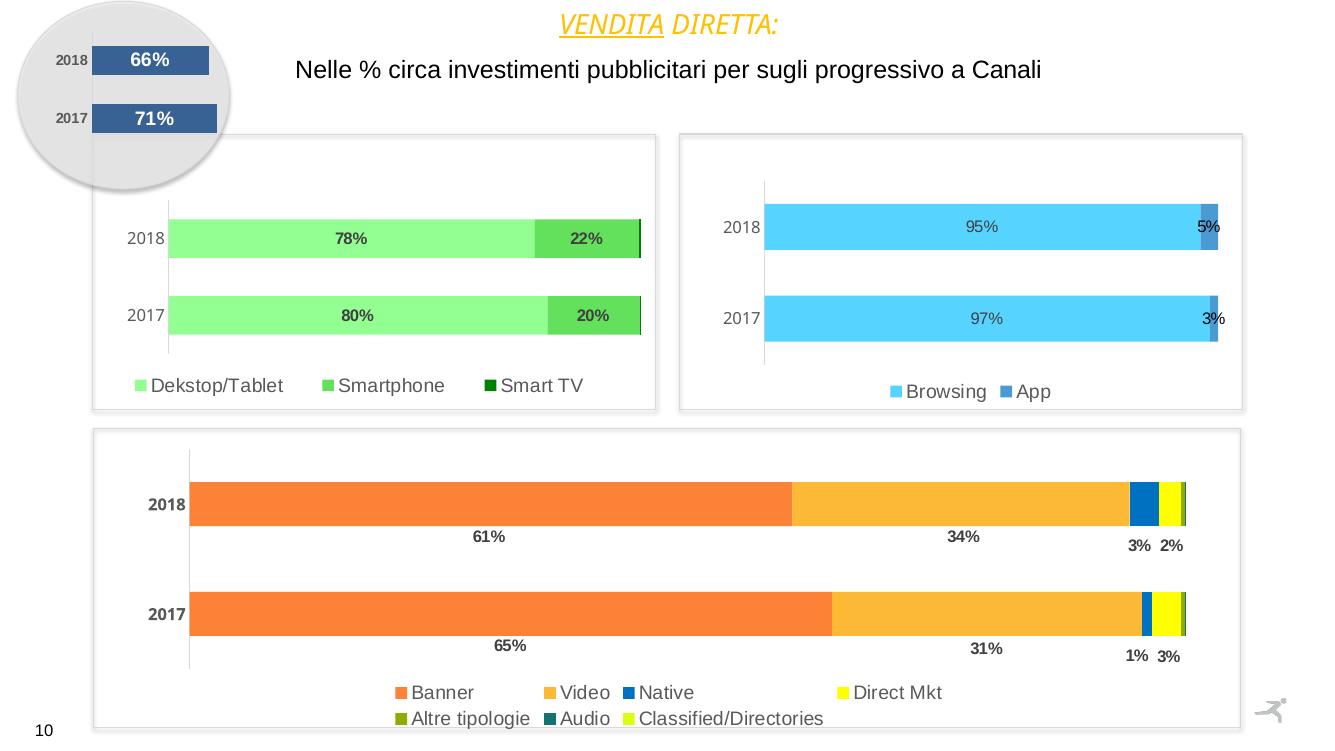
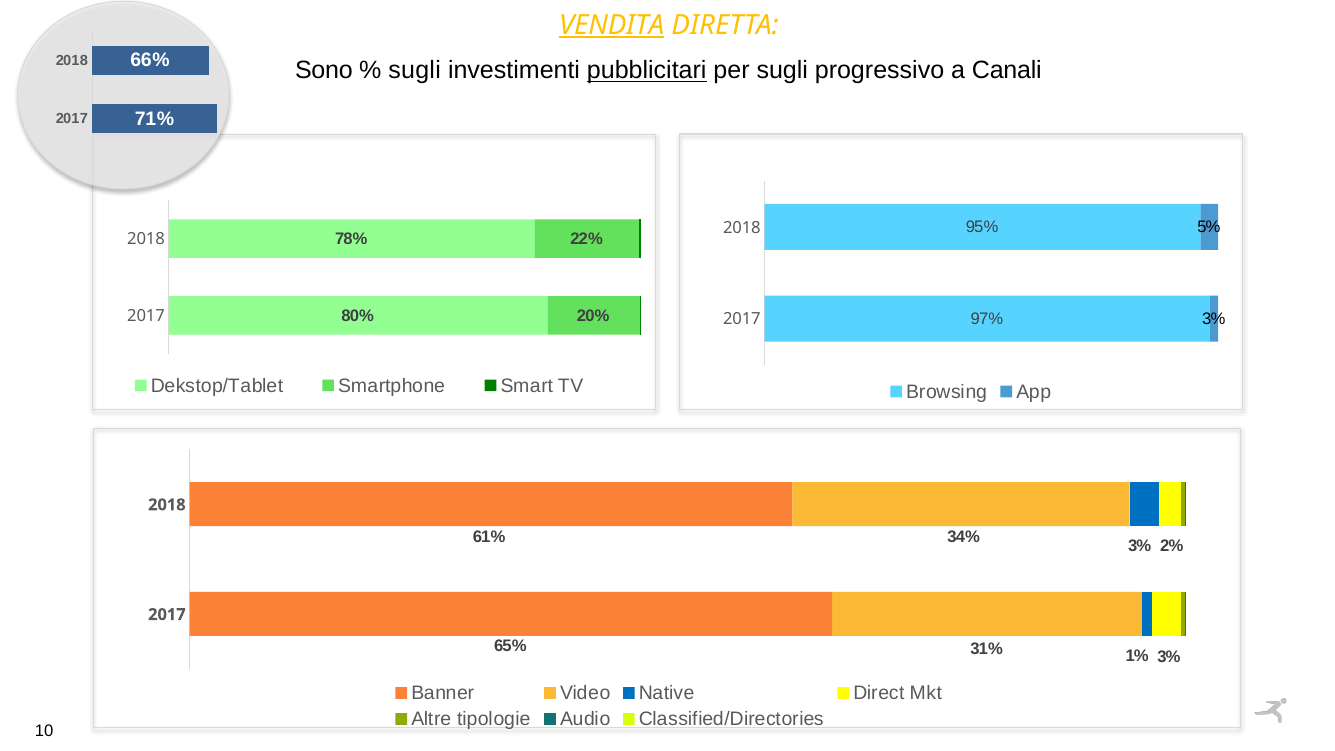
Nelle: Nelle -> Sono
circa at (415, 71): circa -> sugli
pubblicitari underline: none -> present
